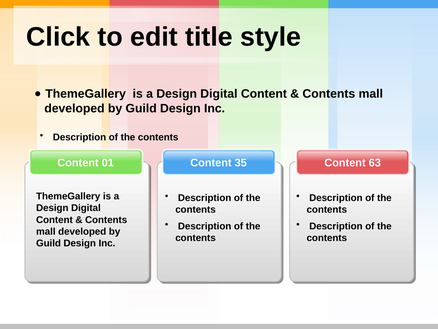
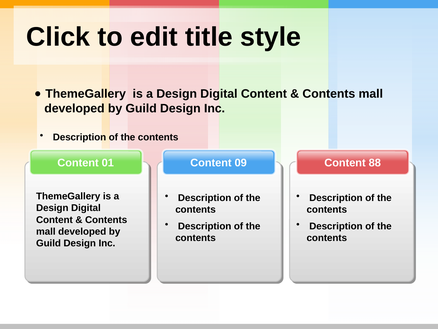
35: 35 -> 09
63: 63 -> 88
